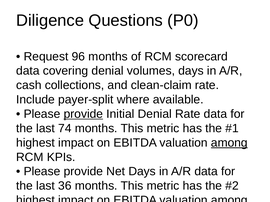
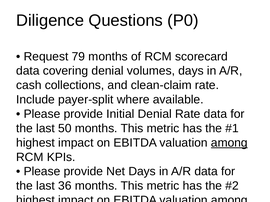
96: 96 -> 79
provide at (83, 114) underline: present -> none
74: 74 -> 50
